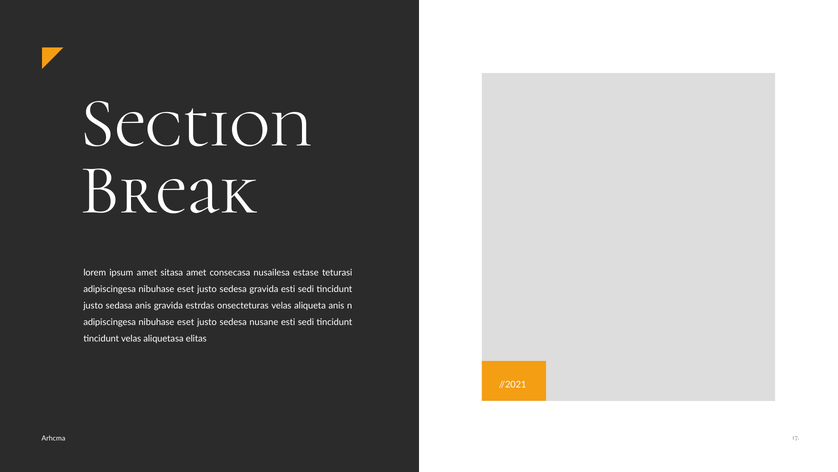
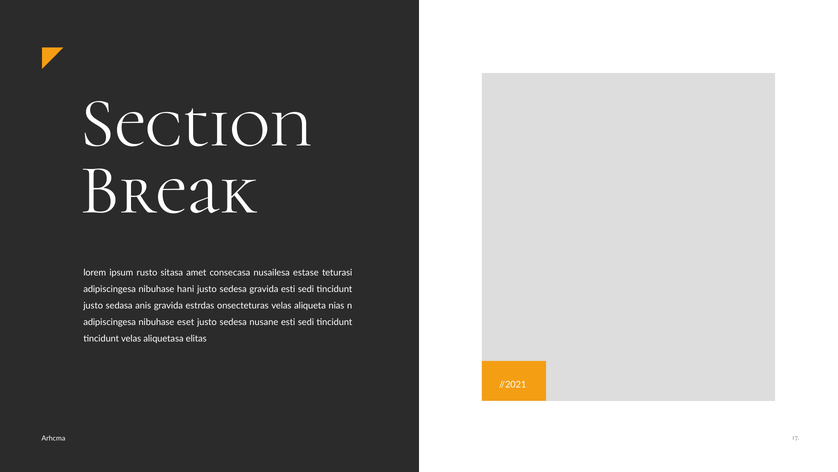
ipsum amet: amet -> rusto
eset at (186, 289): eset -> hani
aliqueta anis: anis -> nias
